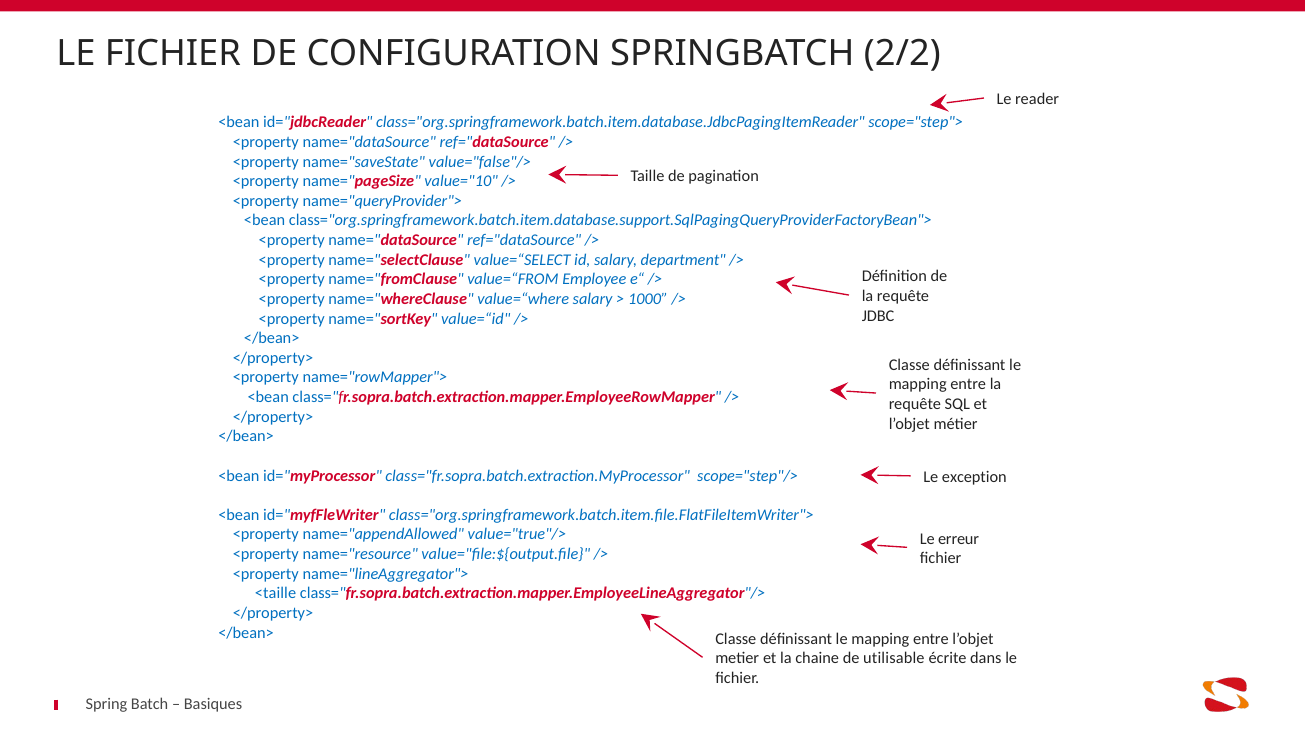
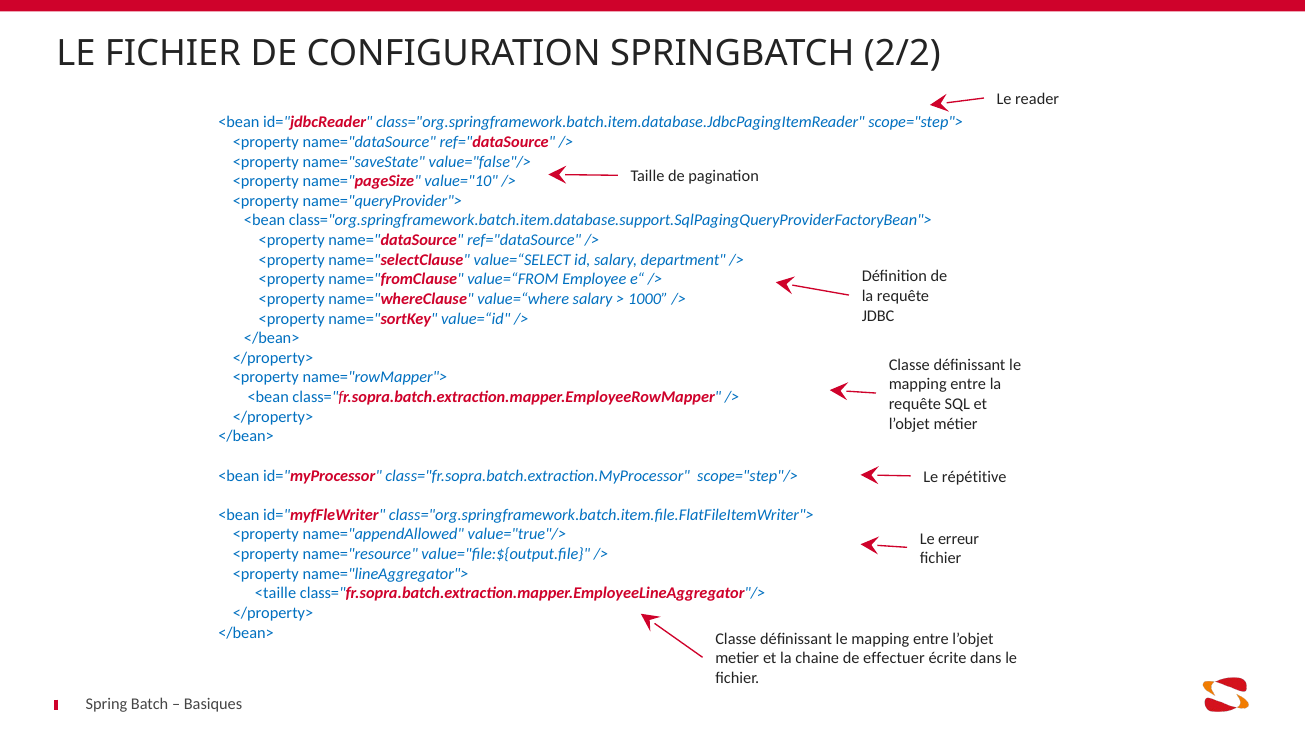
exception: exception -> répétitive
utilisable: utilisable -> effectuer
